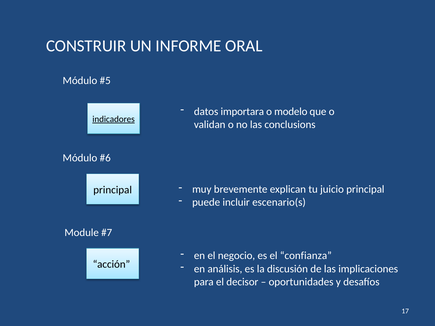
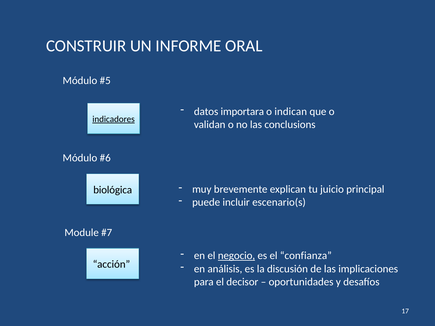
modelo: modelo -> indican
principal at (113, 190): principal -> biológica
negocio underline: none -> present
